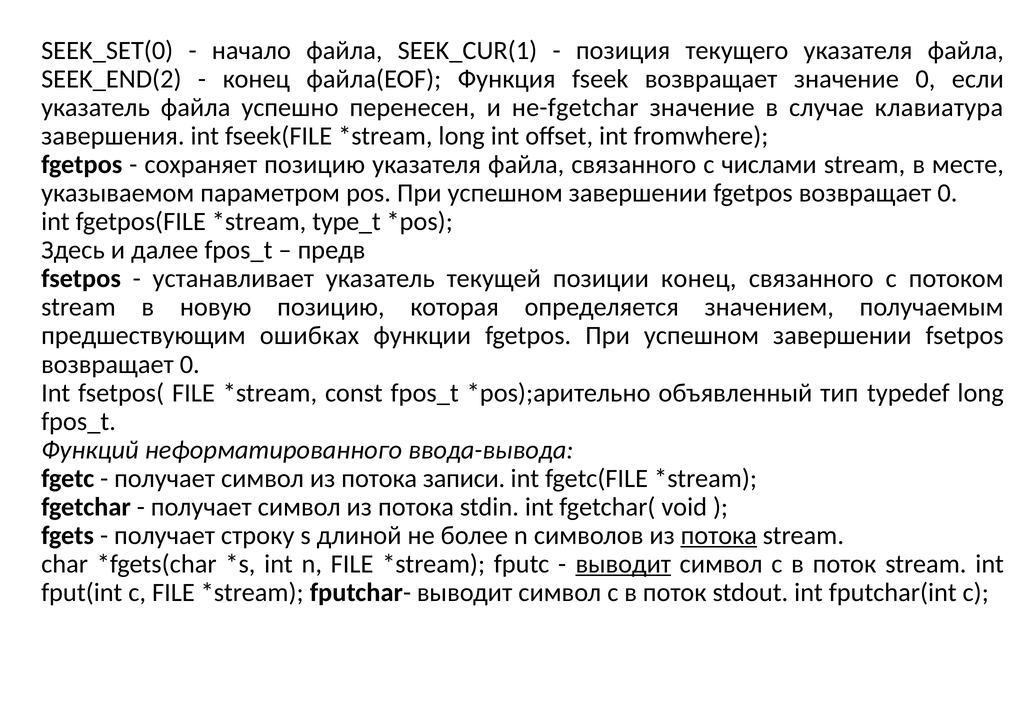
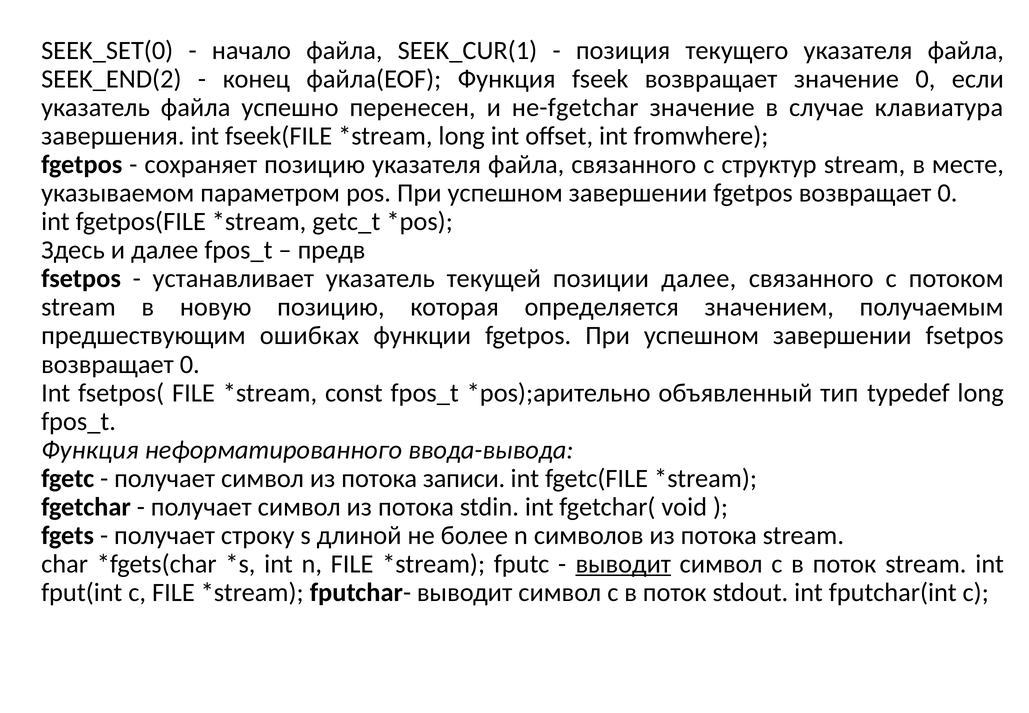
числами: числами -> структур
type_t: type_t -> getc_t
позиции конец: конец -> далее
Функций at (90, 449): Функций -> Функция
потока at (719, 535) underline: present -> none
